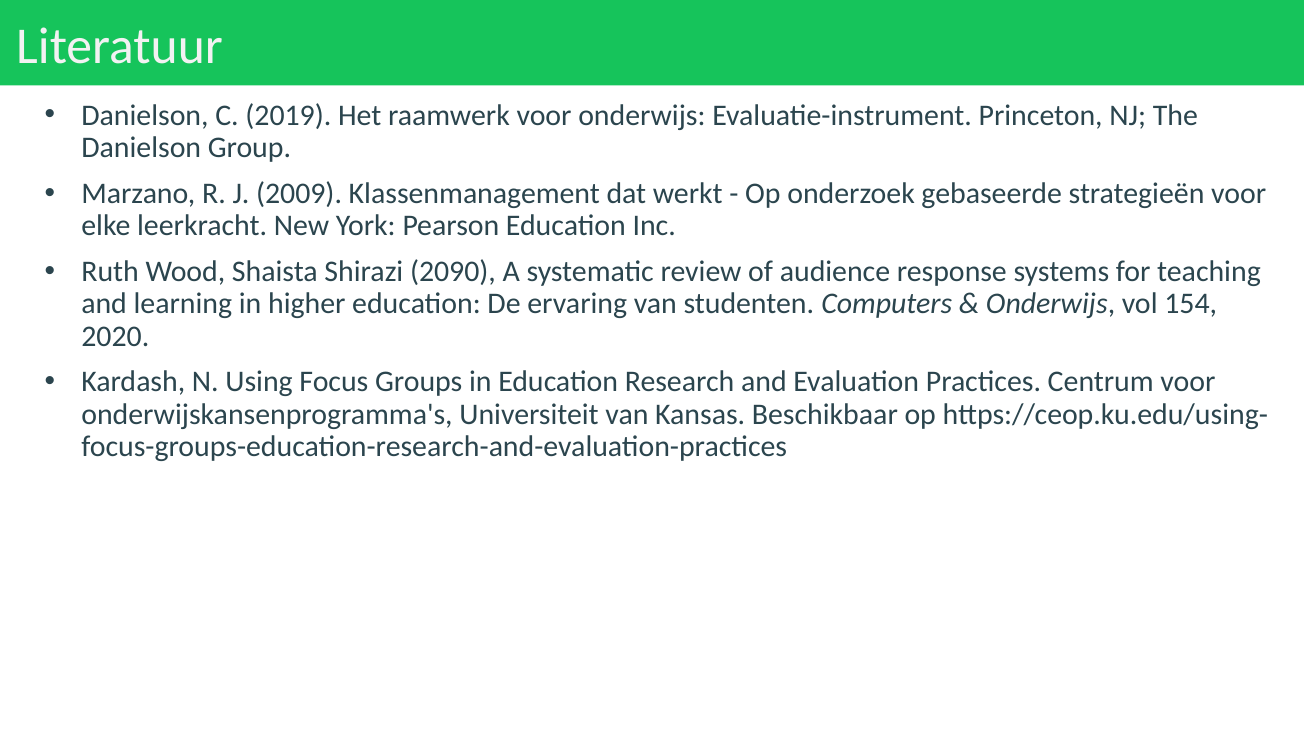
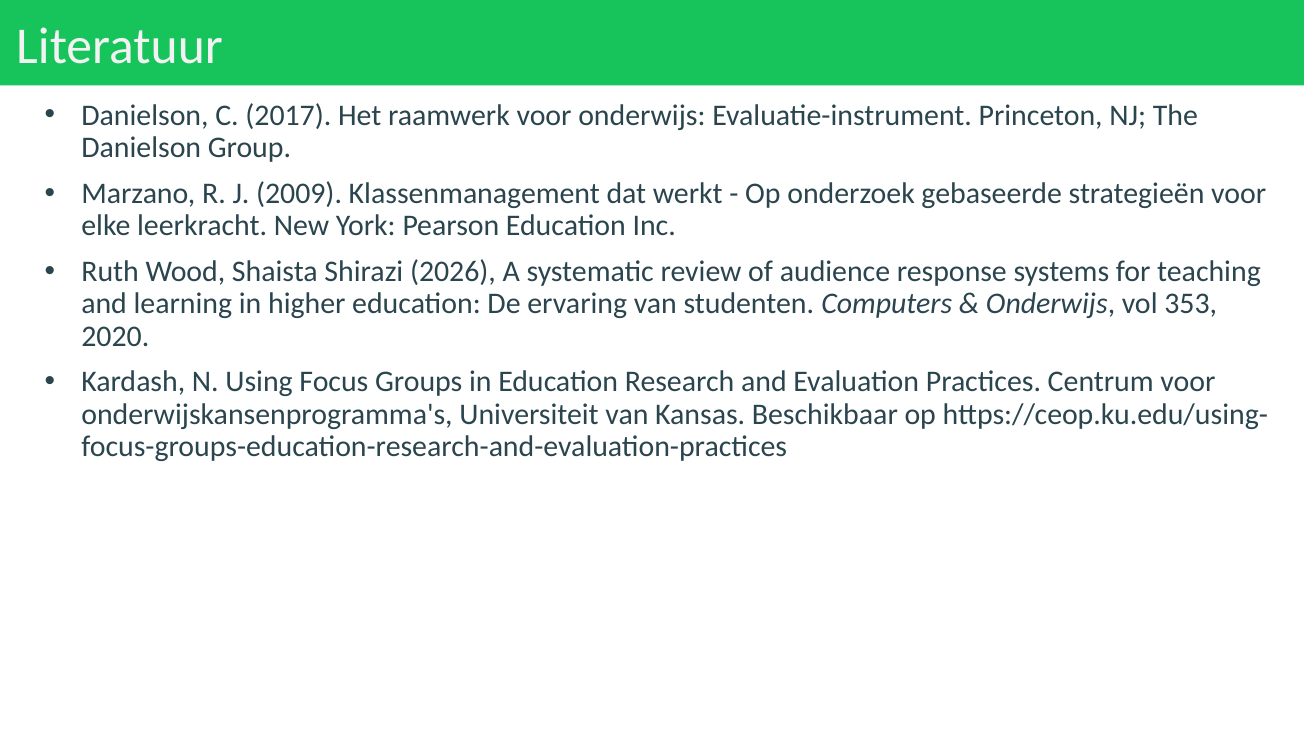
2019: 2019 -> 2017
2090: 2090 -> 2026
154: 154 -> 353
